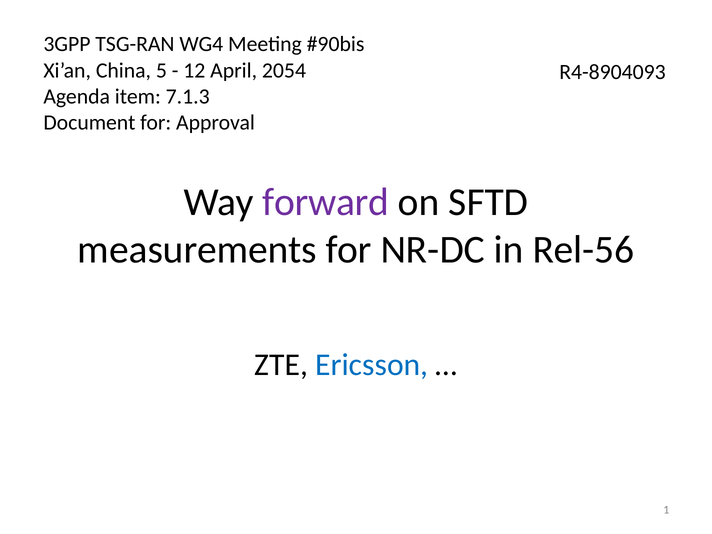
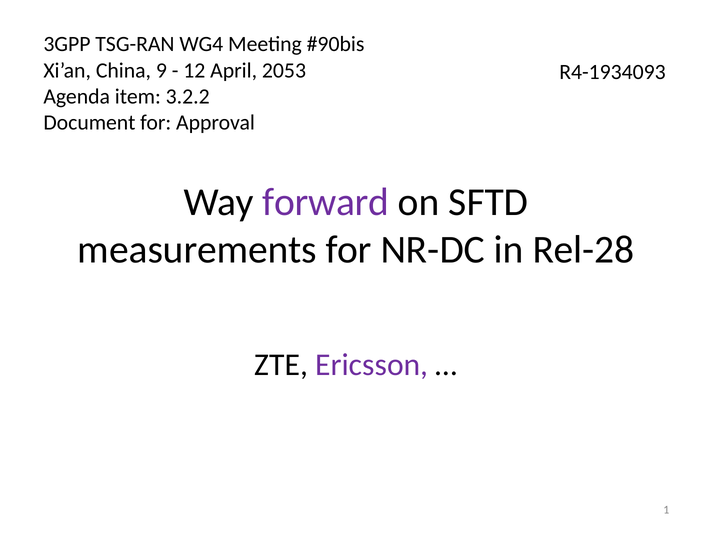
5: 5 -> 9
2054: 2054 -> 2053
R4-8904093: R4-8904093 -> R4-1934093
7.1.3: 7.1.3 -> 3.2.2
Rel-56: Rel-56 -> Rel-28
Ericsson colour: blue -> purple
